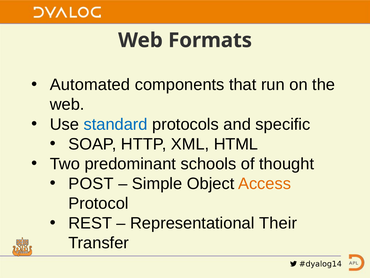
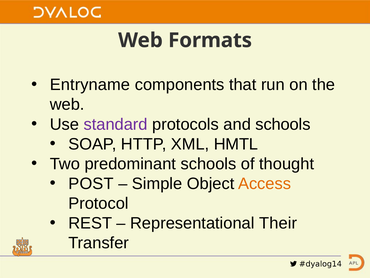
Automated: Automated -> Entryname
standard colour: blue -> purple
and specific: specific -> schools
HTML: HTML -> HMTL
